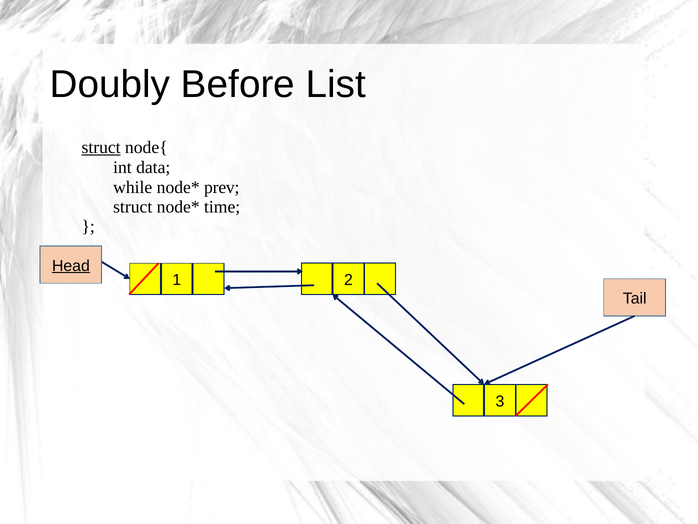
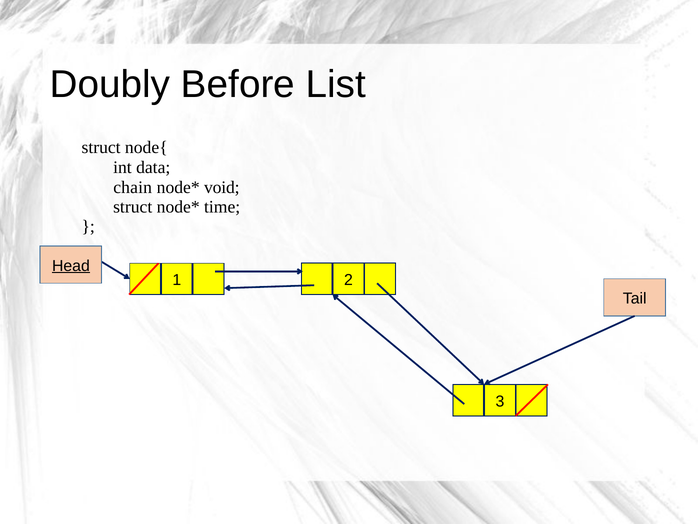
struct at (101, 147) underline: present -> none
while: while -> chain
prev: prev -> void
